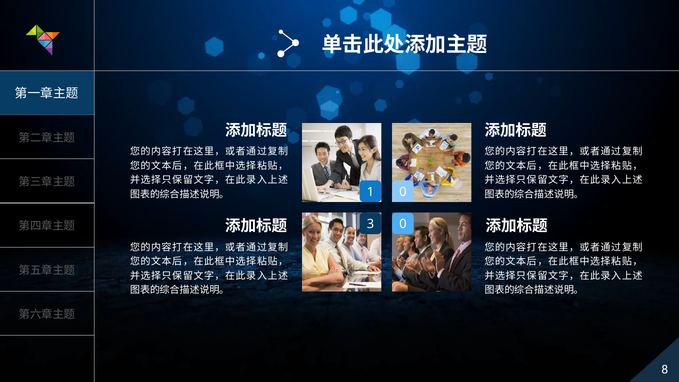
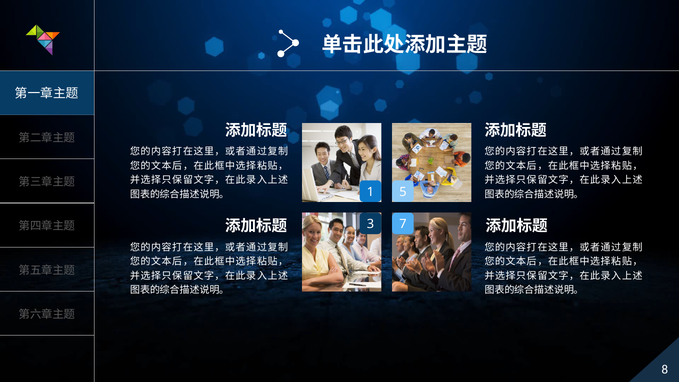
1 0: 0 -> 5
3 0: 0 -> 7
